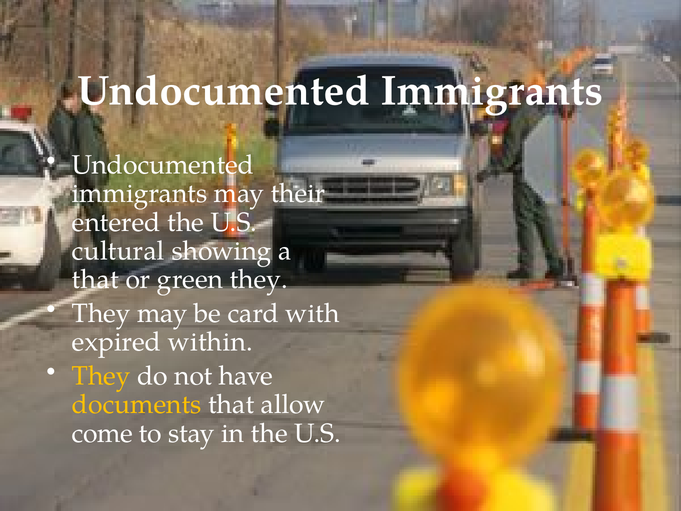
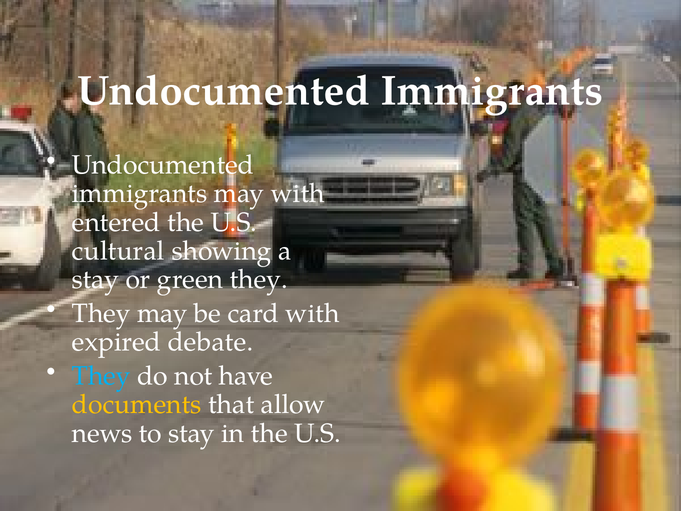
may their: their -> with
that at (95, 279): that -> stay
within: within -> debate
They at (101, 376) colour: yellow -> light blue
come: come -> news
